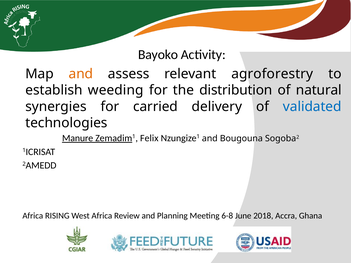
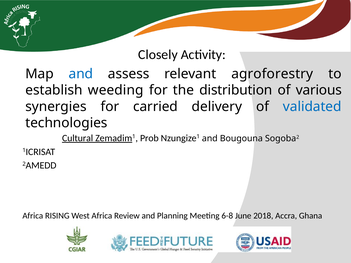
Bayoko: Bayoko -> Closely
and at (81, 74) colour: orange -> blue
natural: natural -> various
Manure: Manure -> Cultural
Felix: Felix -> Prob
